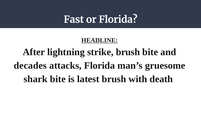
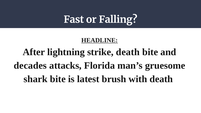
or Florida: Florida -> Falling
strike brush: brush -> death
